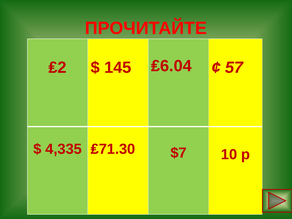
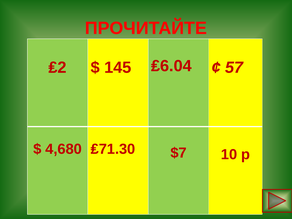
4,335: 4,335 -> 4,680
